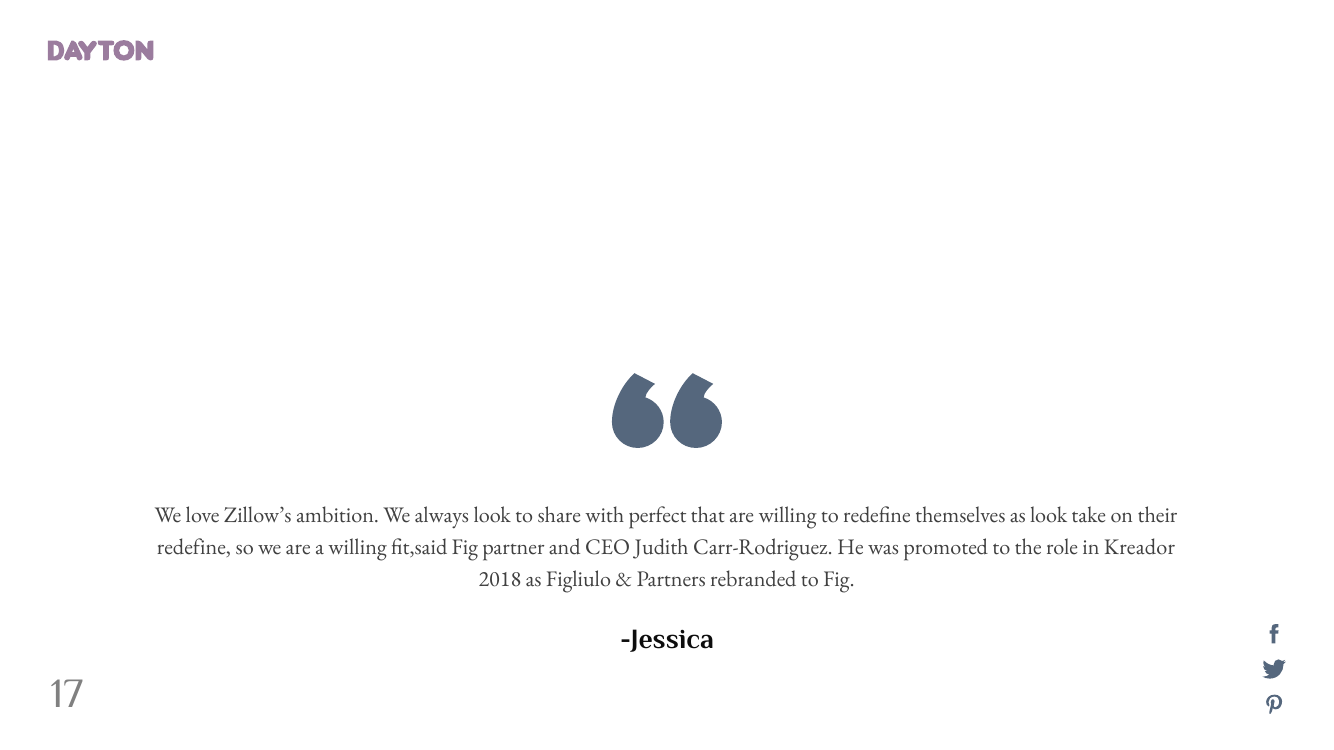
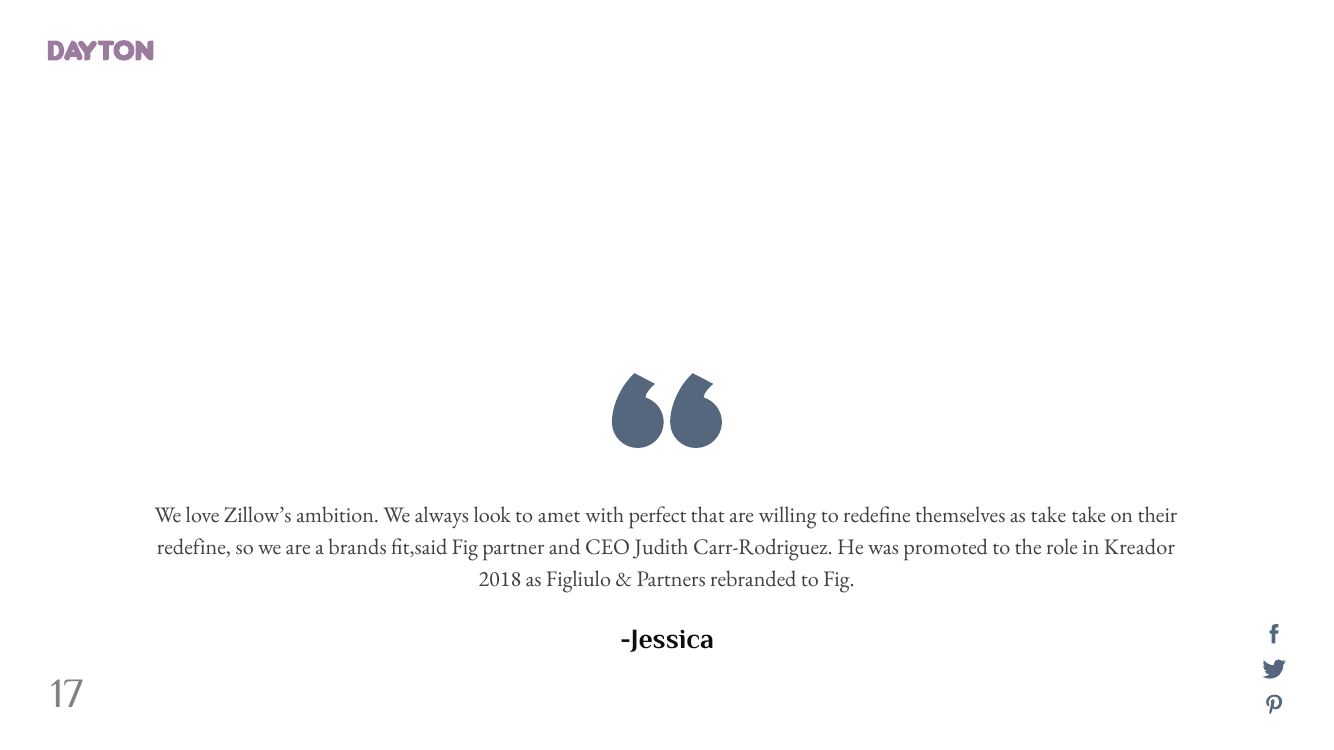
share: share -> amet
as look: look -> take
a willing: willing -> brands
